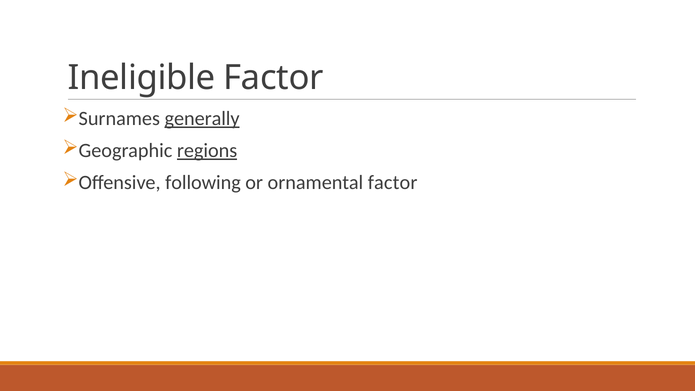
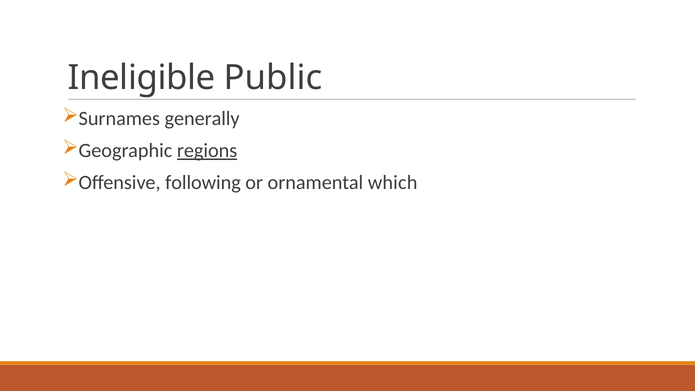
Ineligible Factor: Factor -> Public
generally underline: present -> none
ornamental factor: factor -> which
